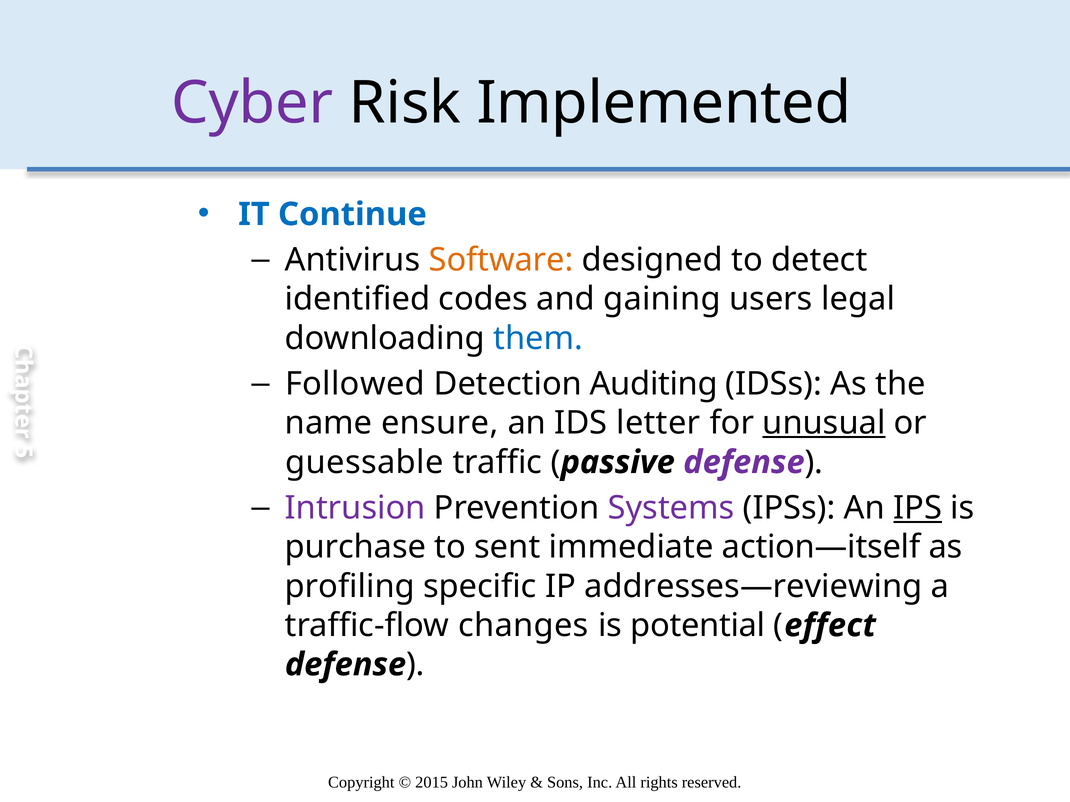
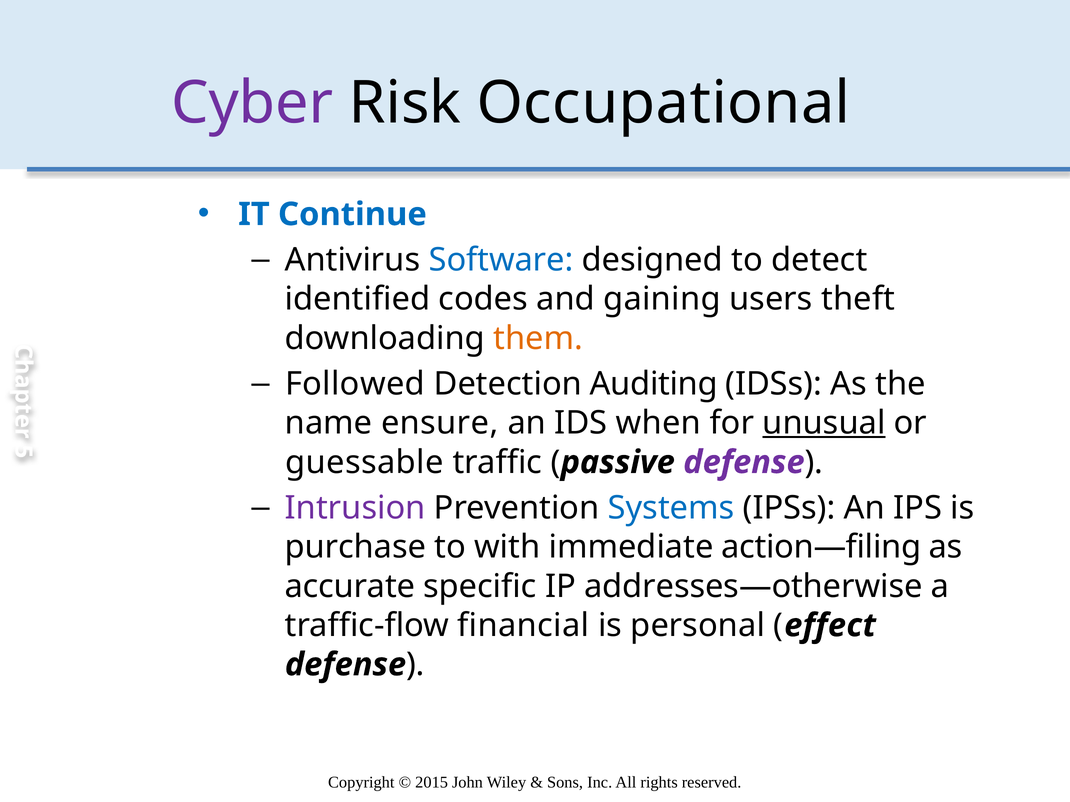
Implemented: Implemented -> Occupational
Software colour: orange -> blue
legal: legal -> theft
them colour: blue -> orange
letter: letter -> when
Systems colour: purple -> blue
IPS underline: present -> none
sent: sent -> with
action—itself: action—itself -> action—filing
profiling: profiling -> accurate
addresses—reviewing: addresses—reviewing -> addresses—otherwise
changes: changes -> financial
potential: potential -> personal
